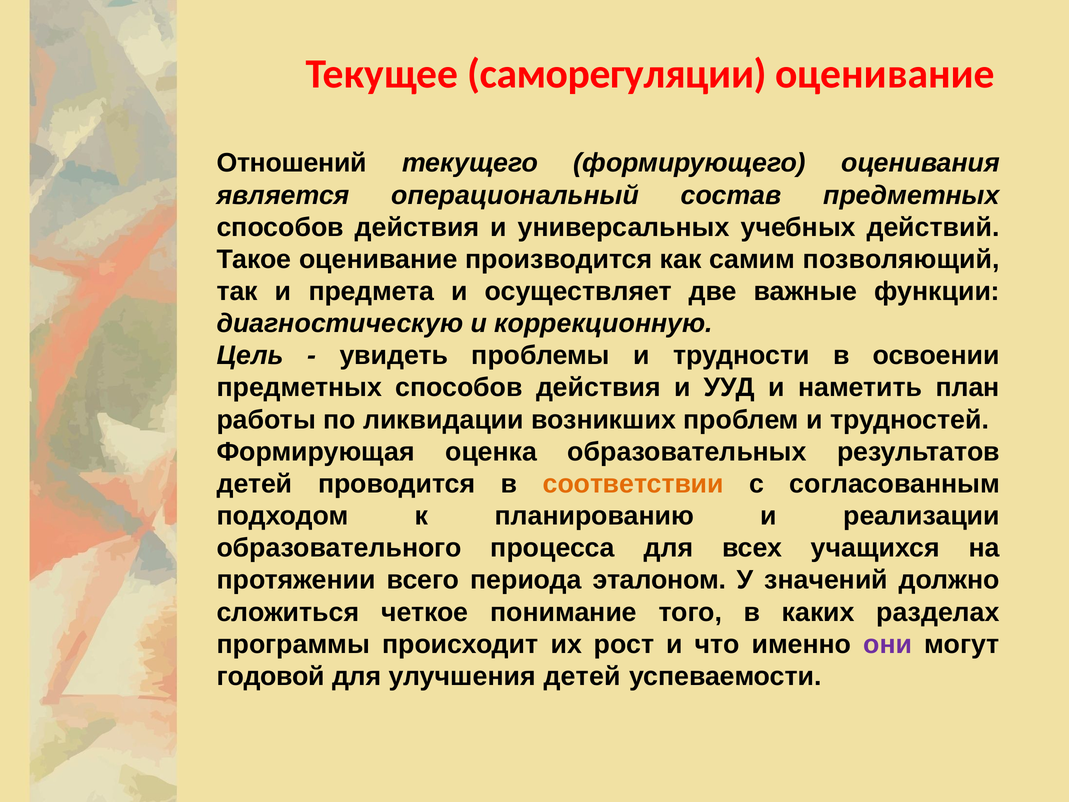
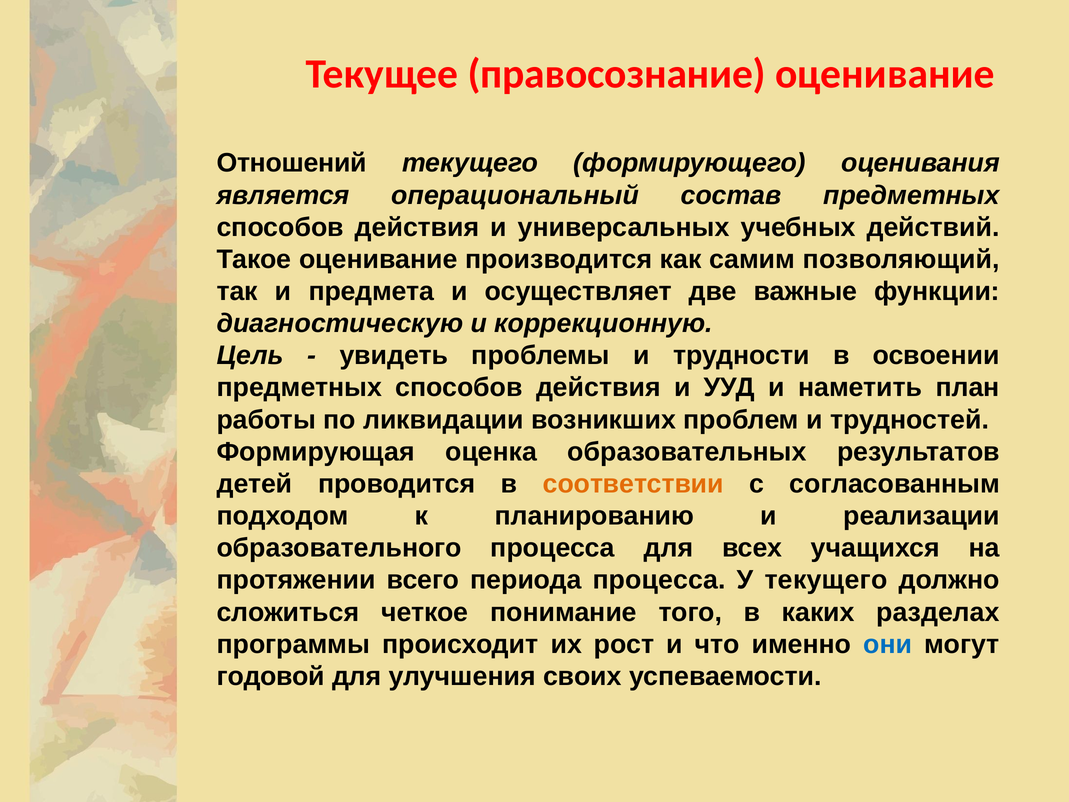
саморегуляции: саморегуляции -> правосознание
периода эталоном: эталоном -> процесса
У значений: значений -> текущего
они colour: purple -> blue
улучшения детей: детей -> своих
